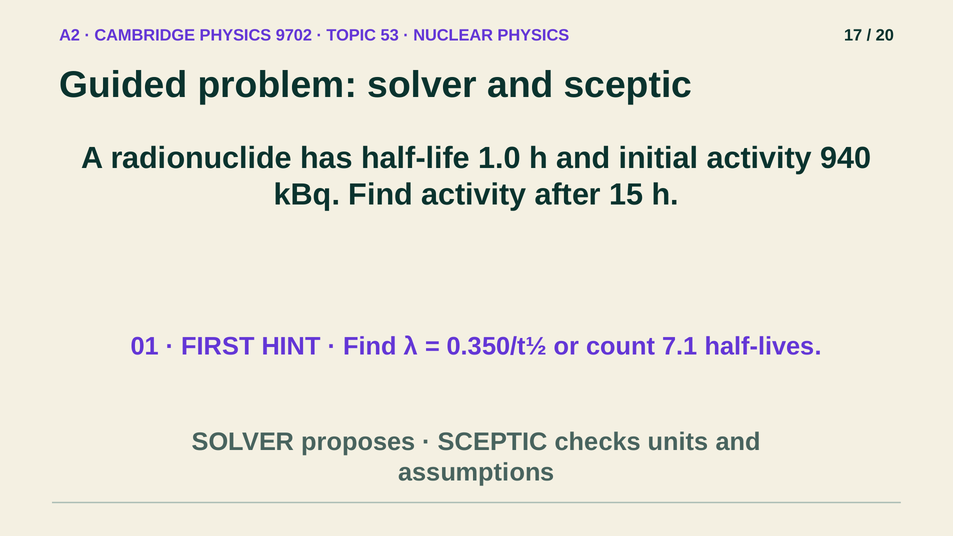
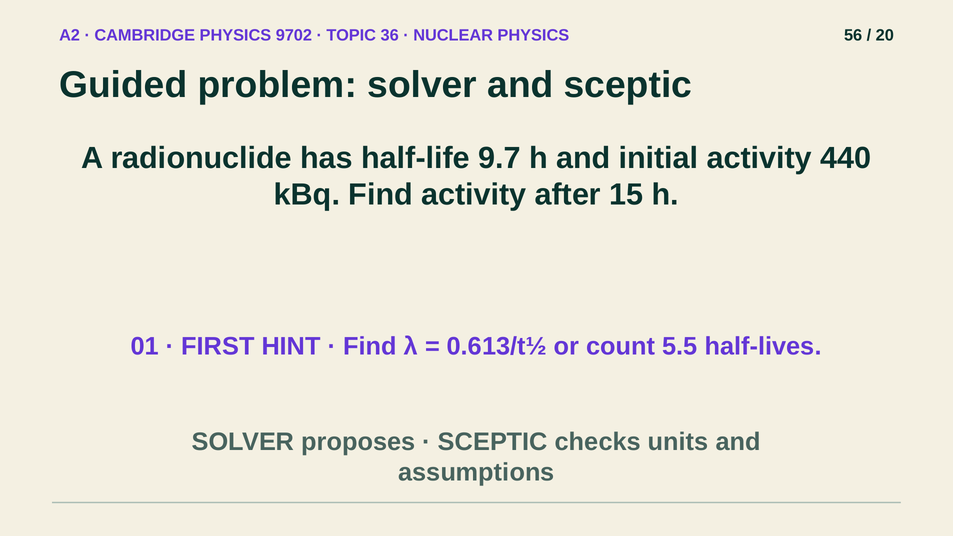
53: 53 -> 36
17: 17 -> 56
1.0: 1.0 -> 9.7
940: 940 -> 440
0.350/t½: 0.350/t½ -> 0.613/t½
7.1: 7.1 -> 5.5
